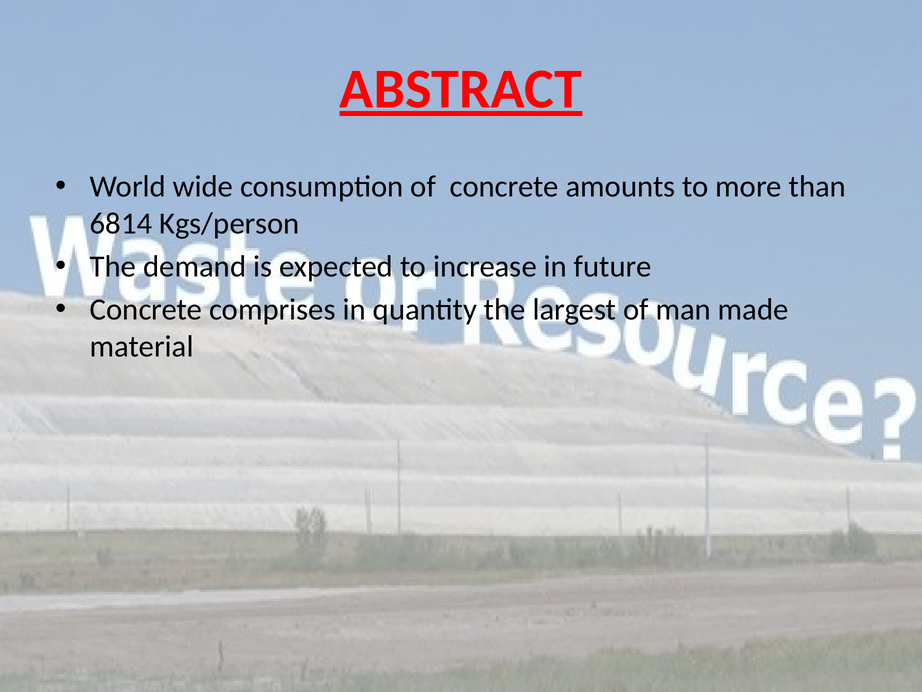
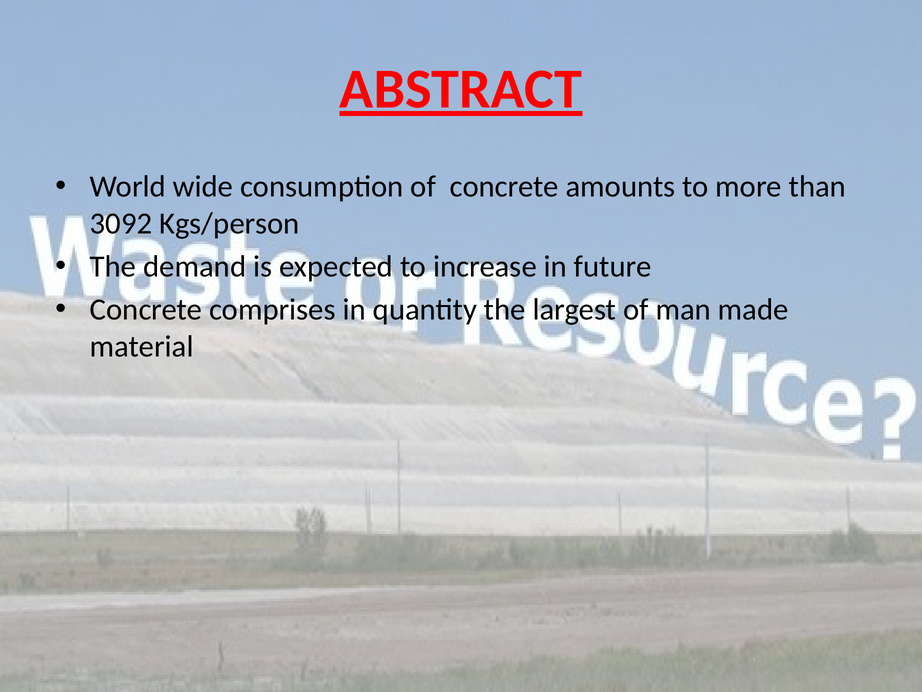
6814: 6814 -> 3092
